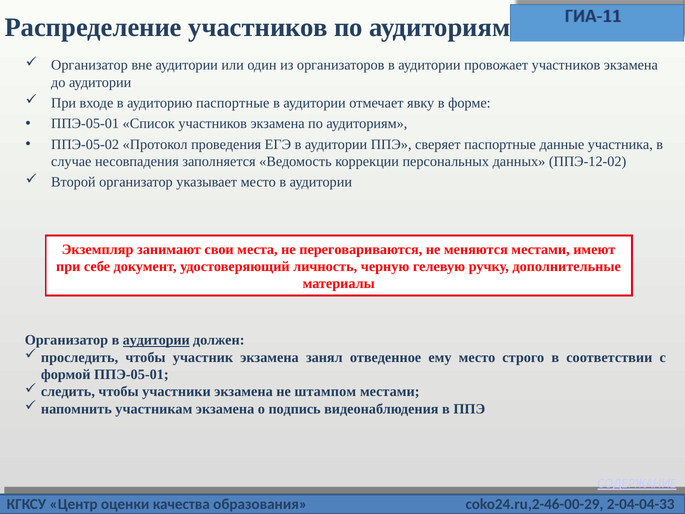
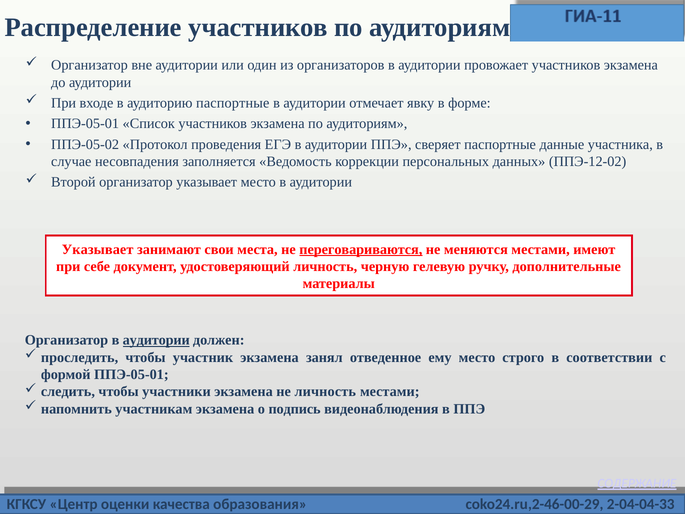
Экземпляр at (98, 249): Экземпляр -> Указывает
переговариваются underline: none -> present
не штампом: штампом -> личность
